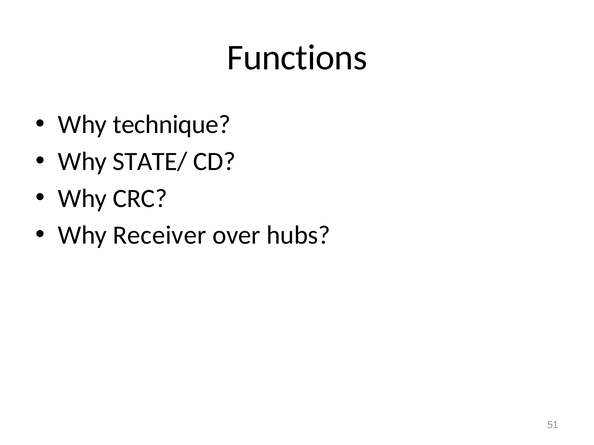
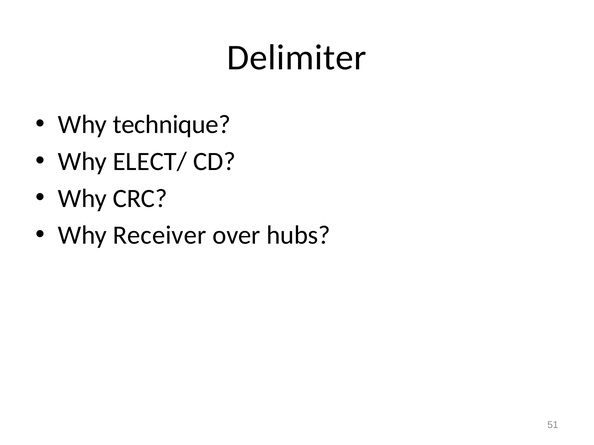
Functions: Functions -> Delimiter
STATE/: STATE/ -> ELECT/
